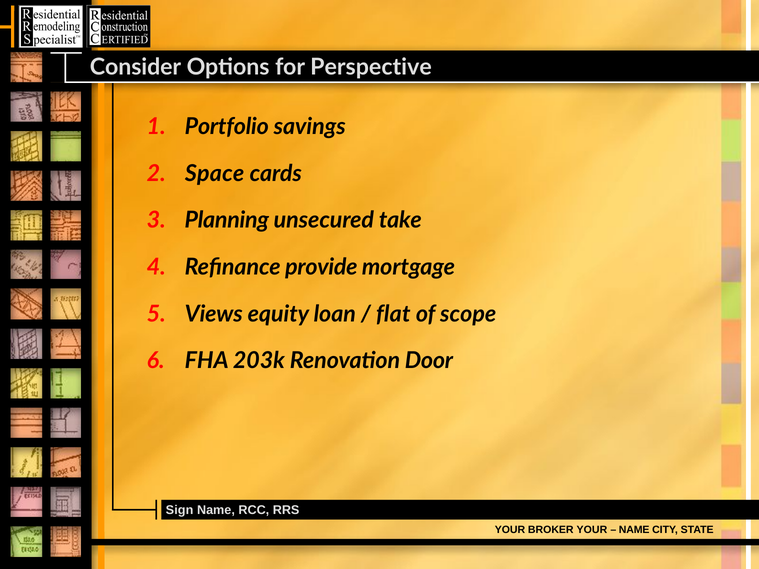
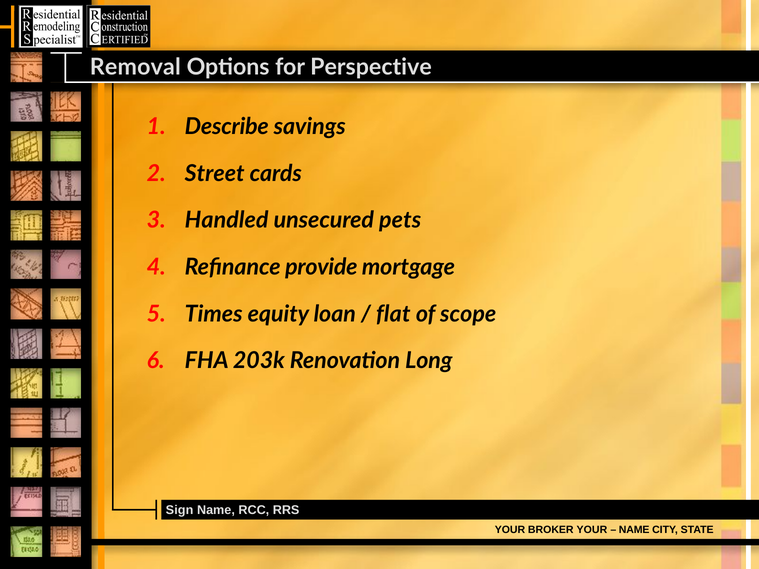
Consider: Consider -> Removal
Portfolio: Portfolio -> Describe
Space: Space -> Street
Planning: Planning -> Handled
take: take -> pets
Views: Views -> Times
Door: Door -> Long
